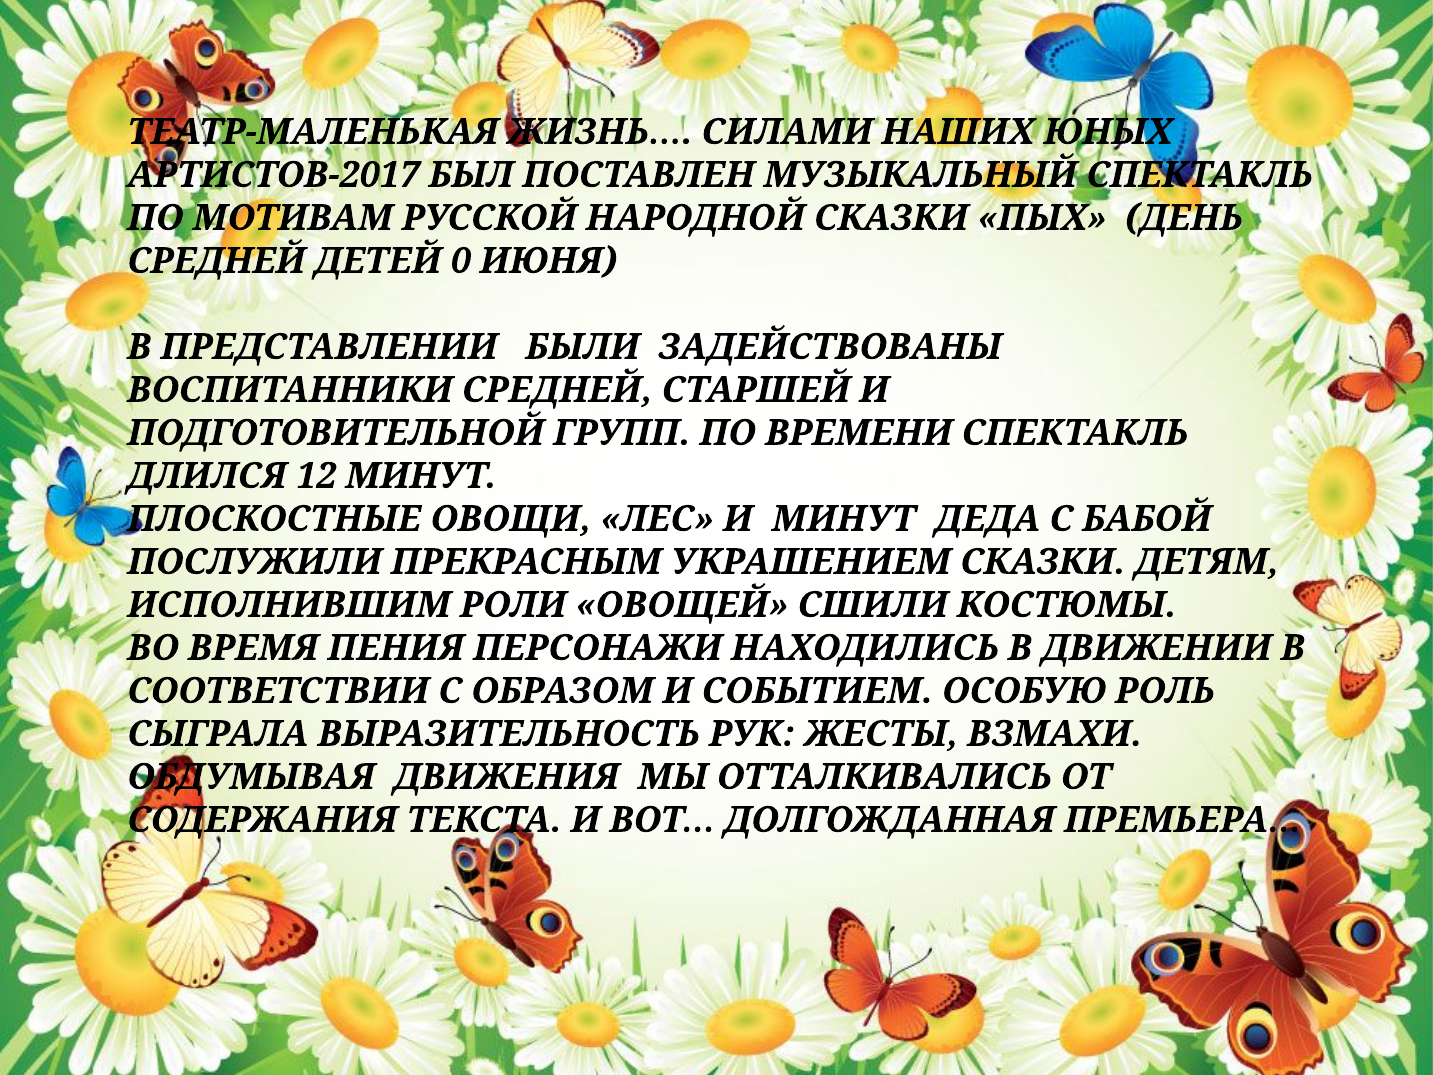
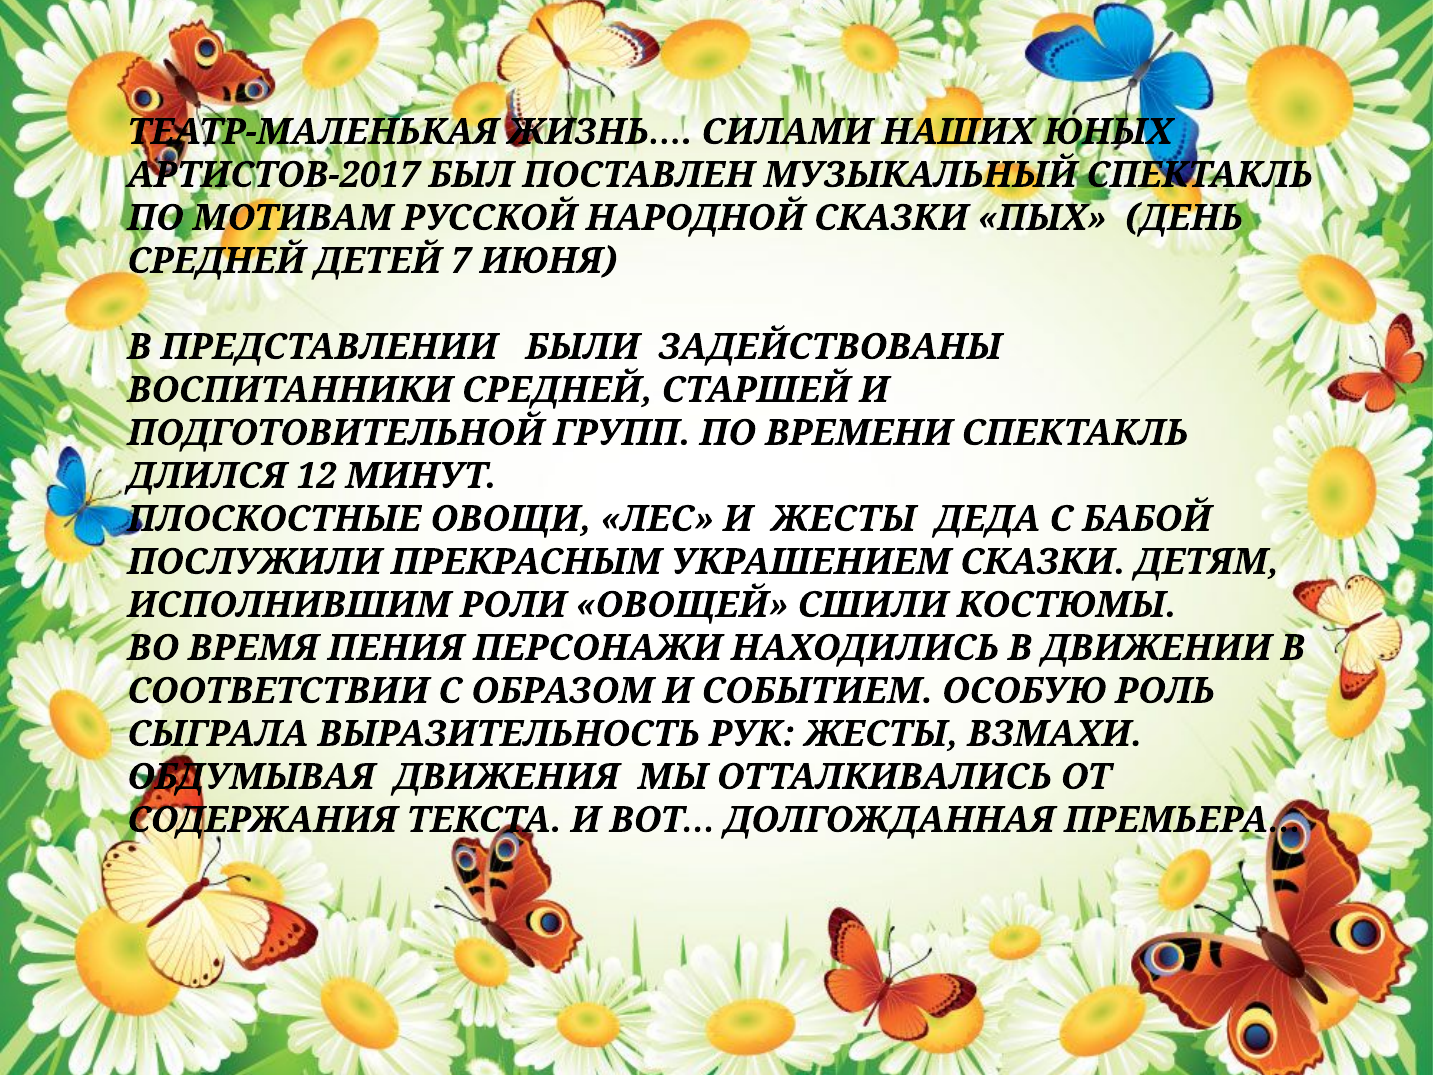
0: 0 -> 7
И МИНУТ: МИНУТ -> ЖЕСТЫ
